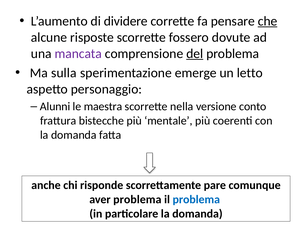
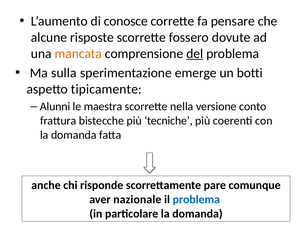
dividere: dividere -> conosce
che underline: present -> none
mancata colour: purple -> orange
letto: letto -> botti
personaggio: personaggio -> tipicamente
mentale: mentale -> tecniche
aver problema: problema -> nazionale
